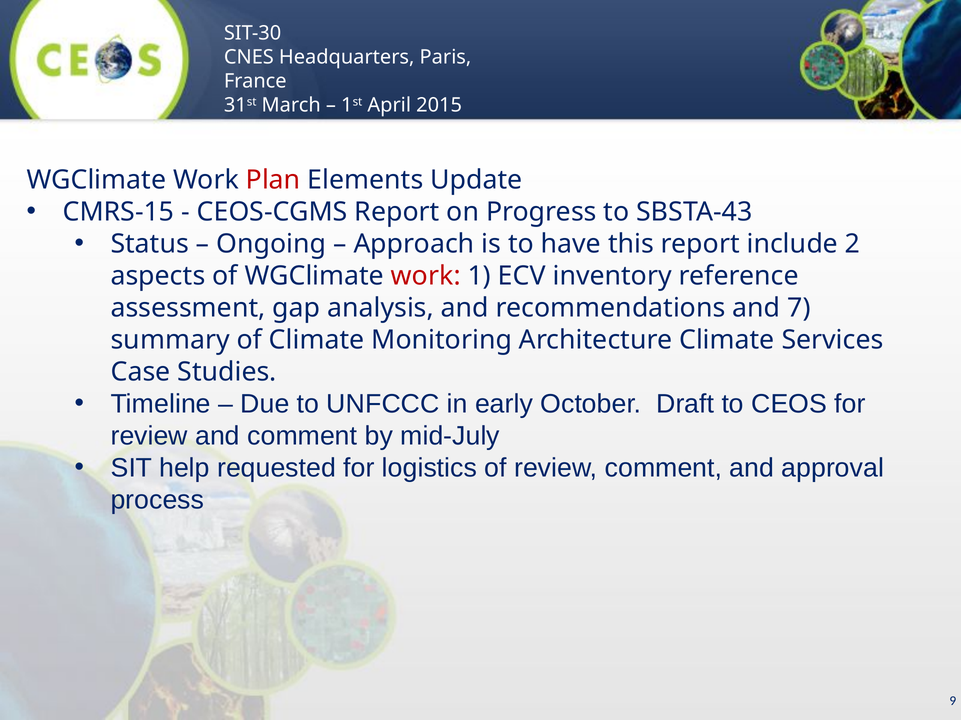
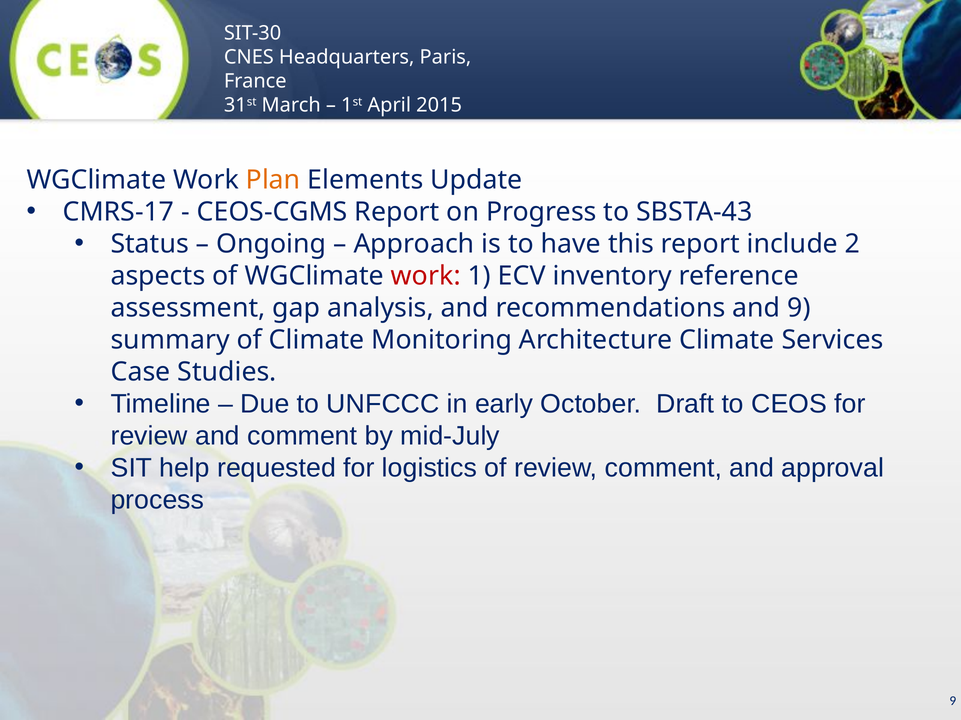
Plan colour: red -> orange
CMRS-15: CMRS-15 -> CMRS-17
and 7: 7 -> 9
